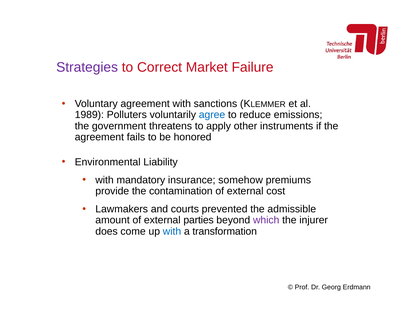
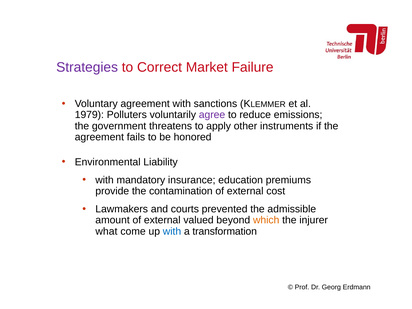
1989: 1989 -> 1979
agree colour: blue -> purple
somehow: somehow -> education
parties: parties -> valued
which colour: purple -> orange
does: does -> what
